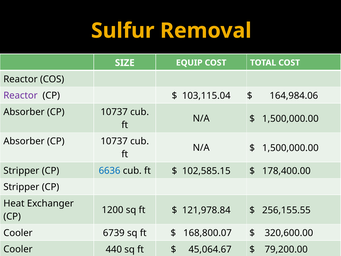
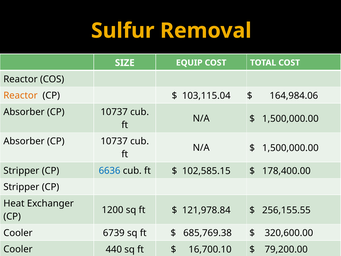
Reactor at (21, 96) colour: purple -> orange
168,800.07: 168,800.07 -> 685,769.38
45,064.67: 45,064.67 -> 16,700.10
